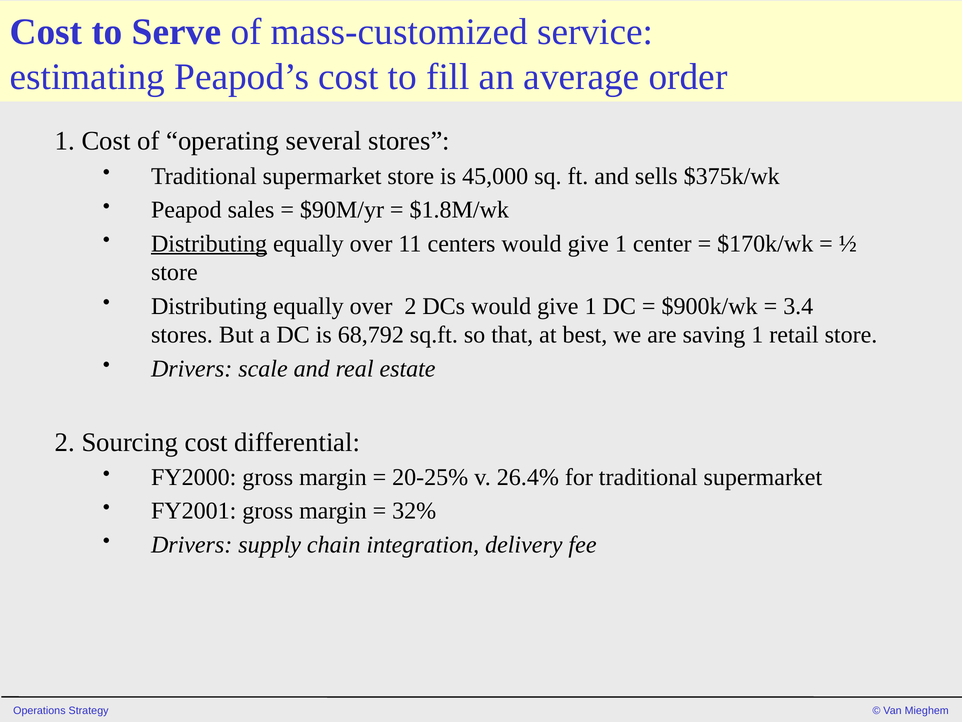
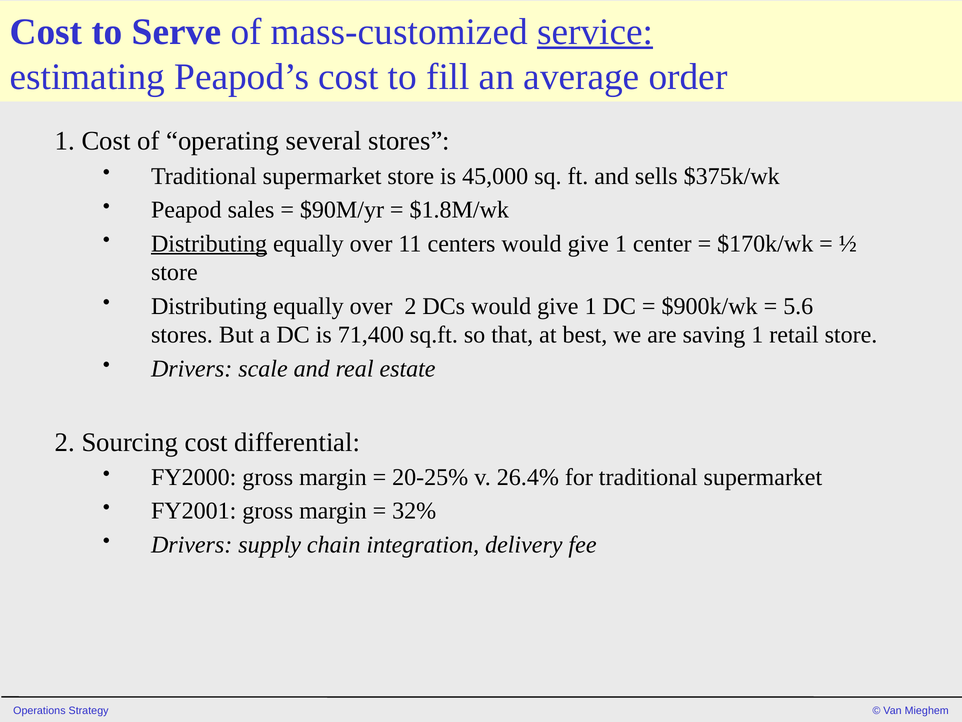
service underline: none -> present
3.4: 3.4 -> 5.6
68,792: 68,792 -> 71,400
